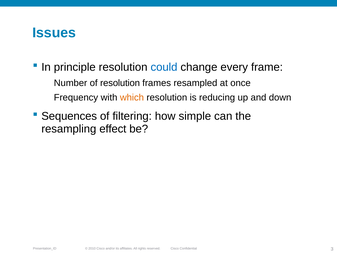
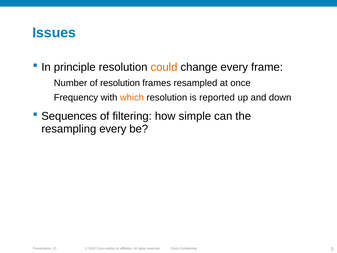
could colour: blue -> orange
reducing: reducing -> reported
resampling effect: effect -> every
